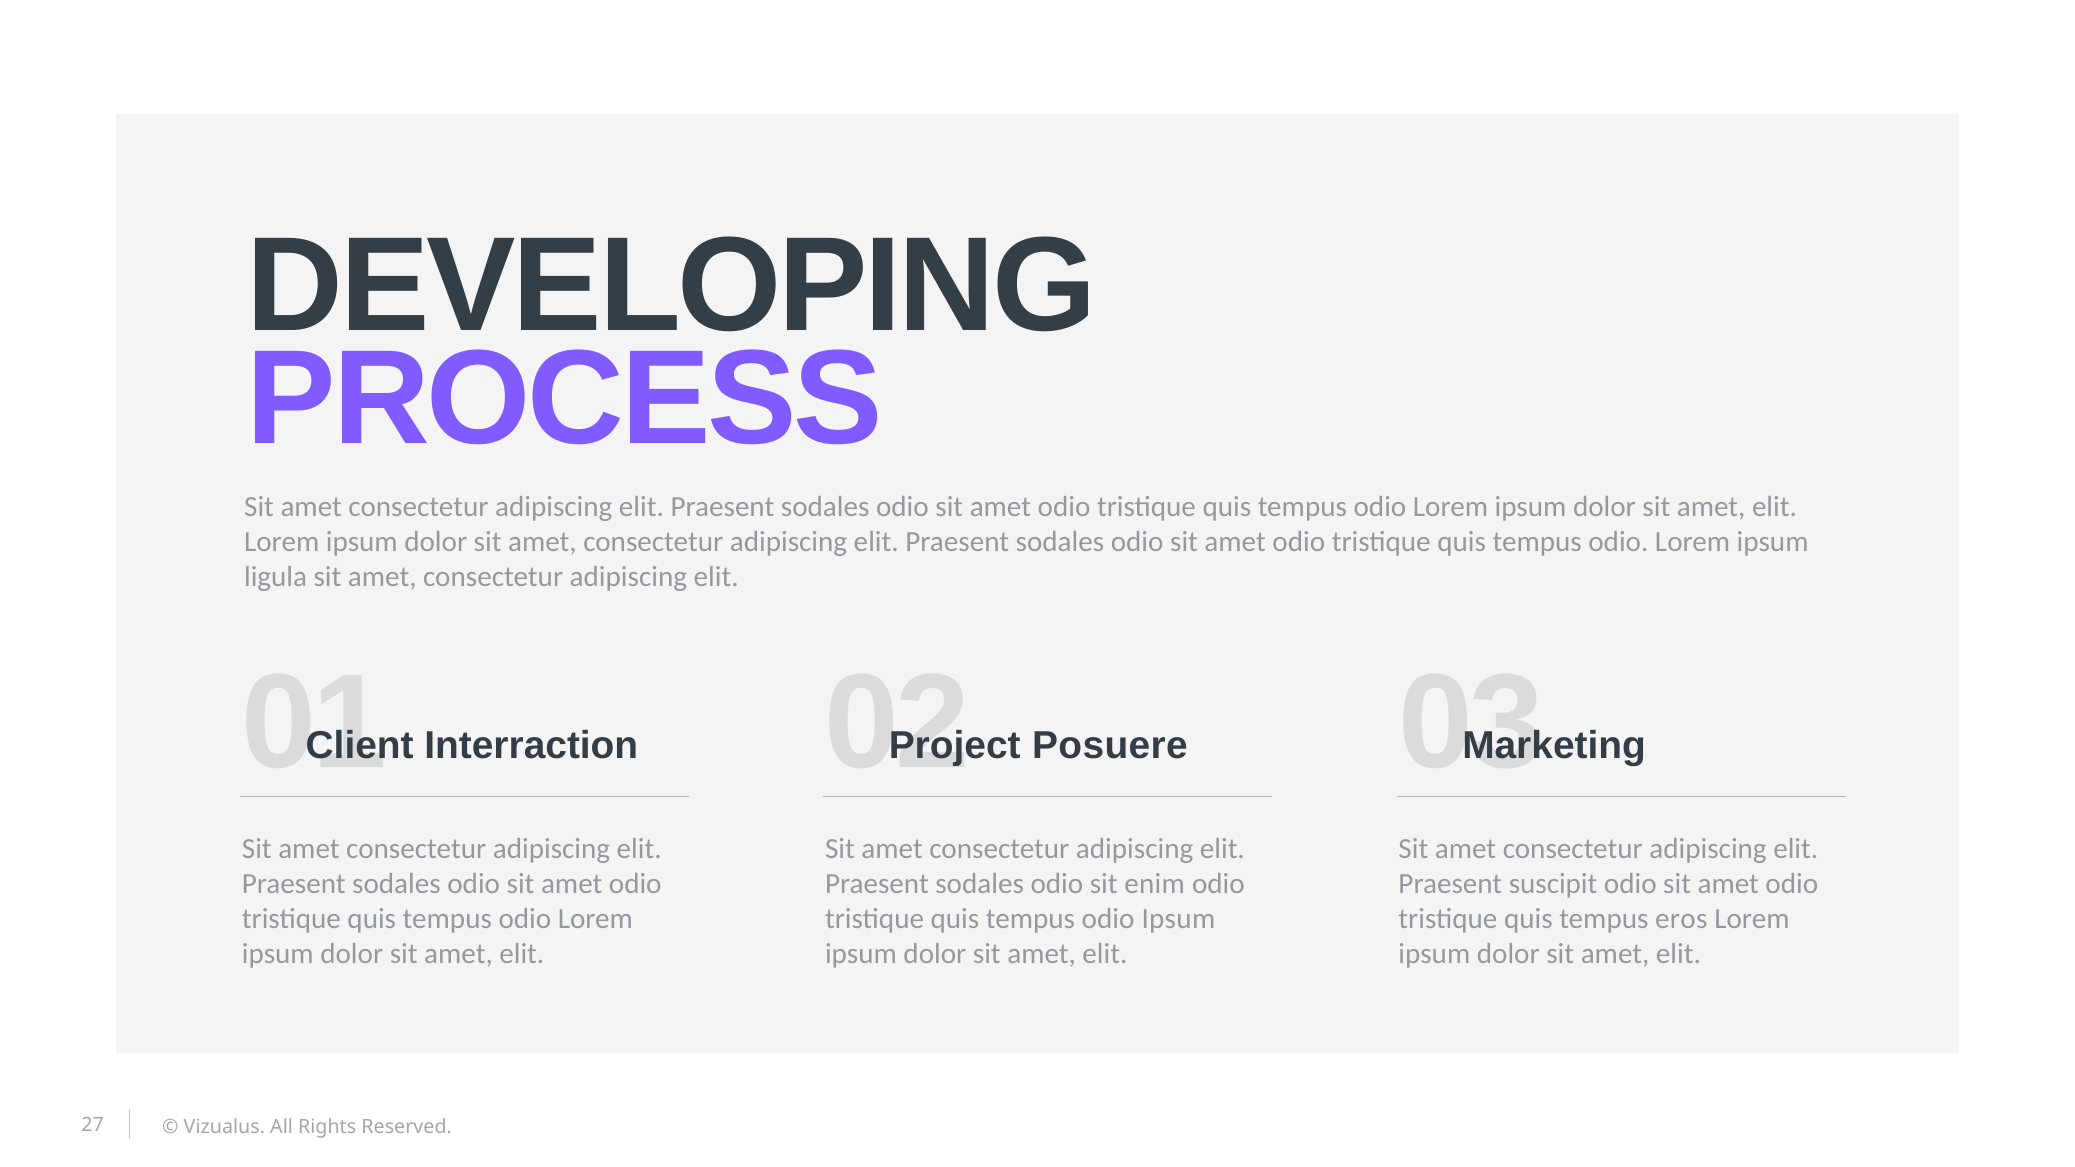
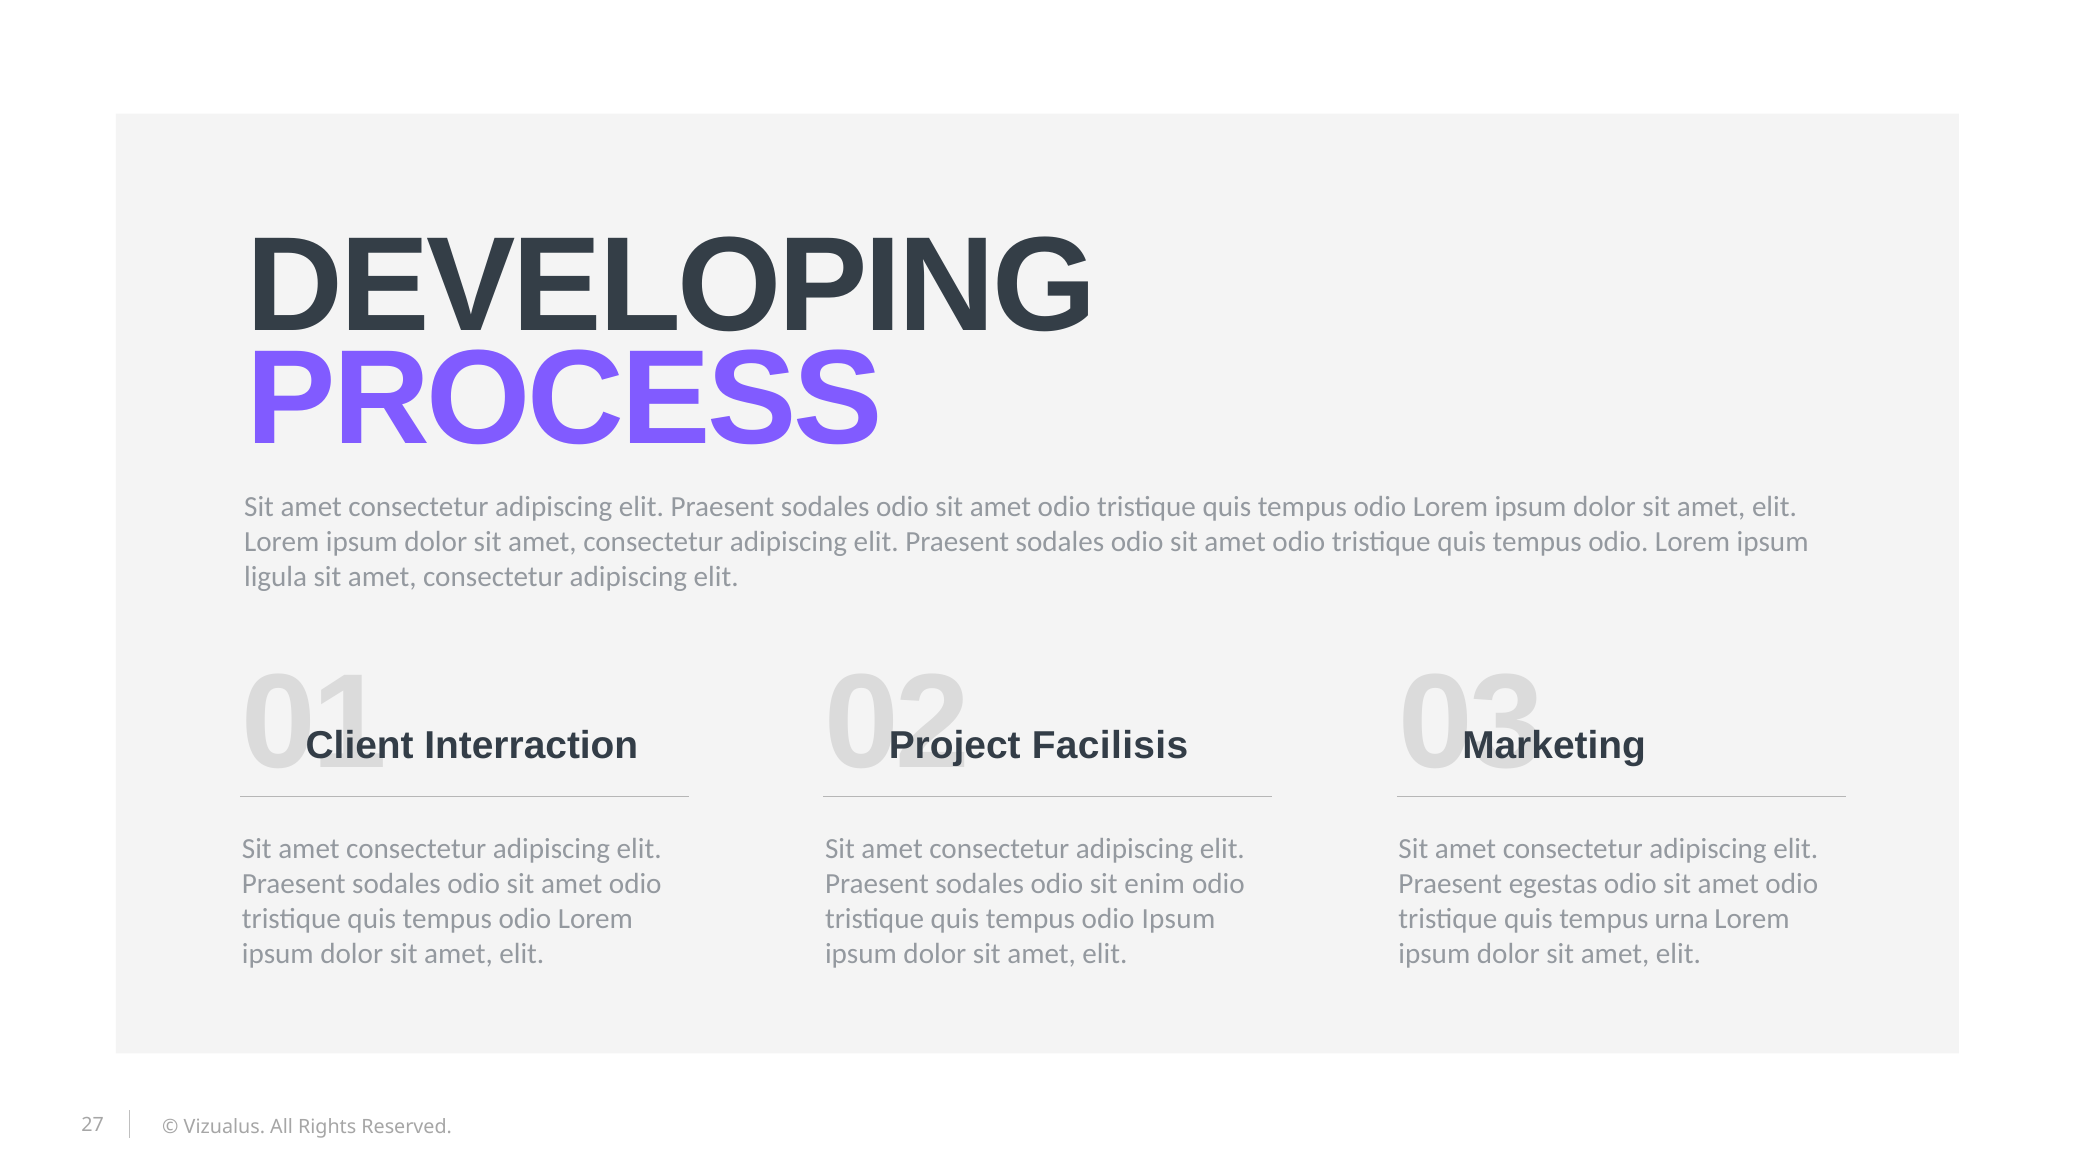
Posuere: Posuere -> Facilisis
suscipit: suscipit -> egestas
eros: eros -> urna
